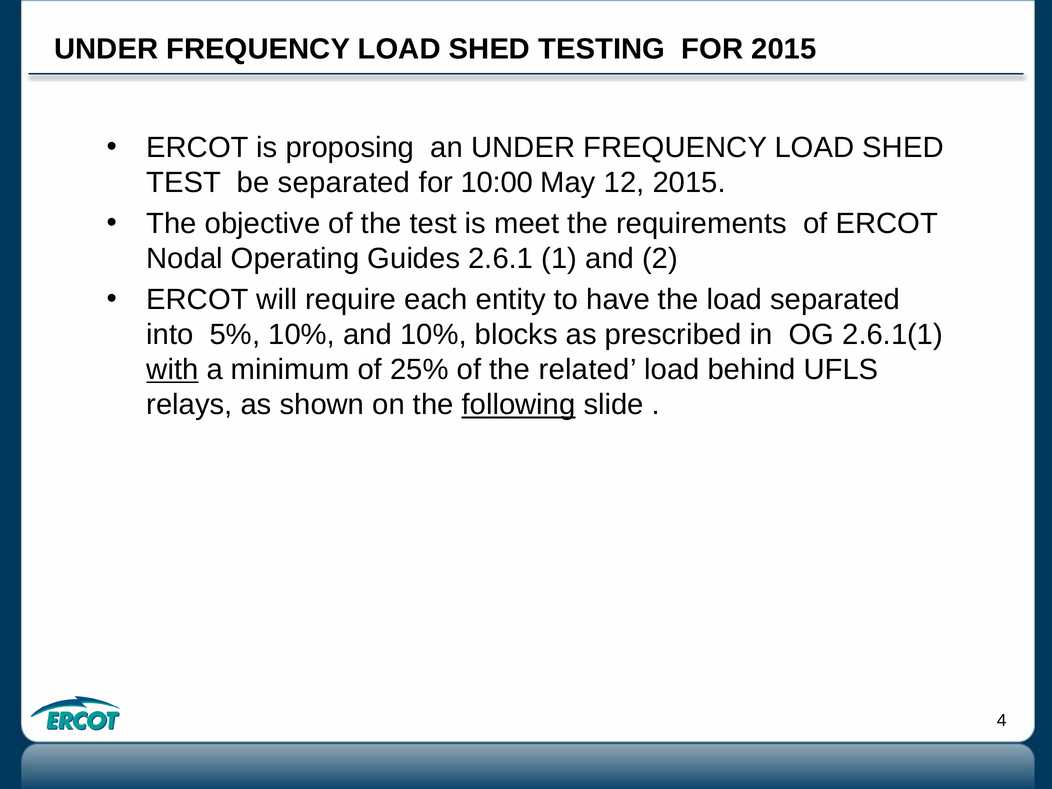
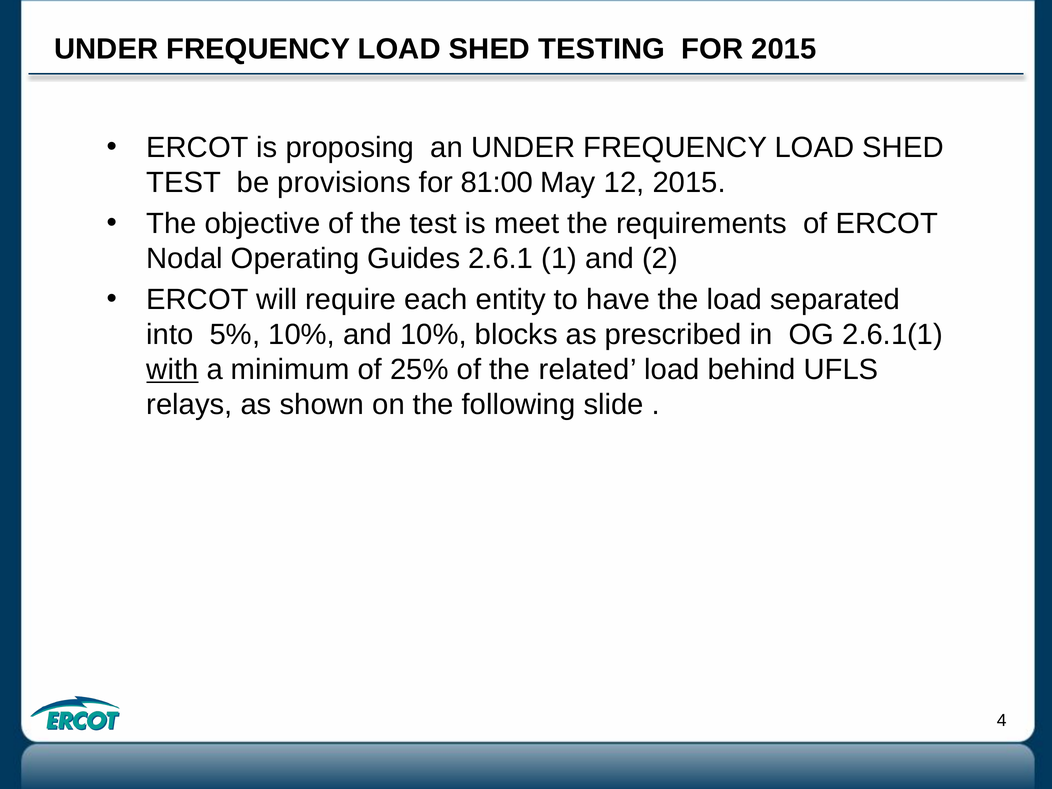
be separated: separated -> provisions
10:00: 10:00 -> 81:00
following underline: present -> none
